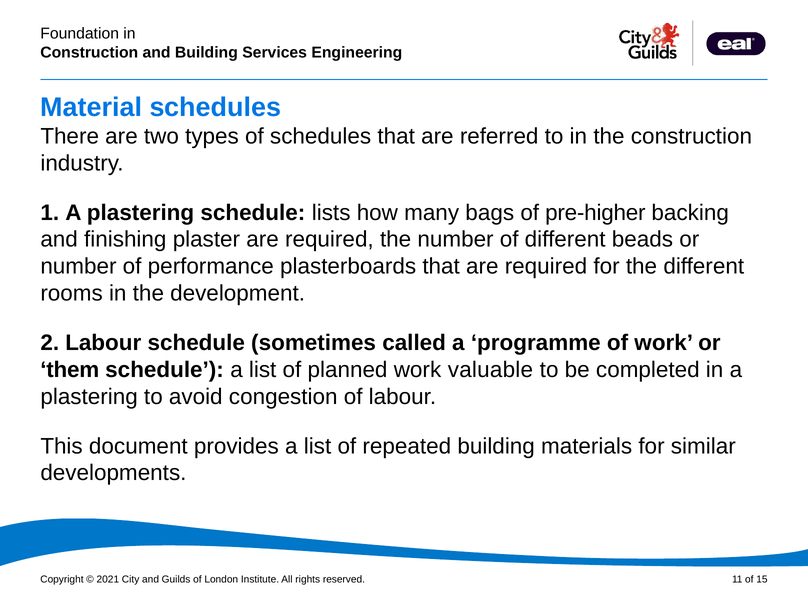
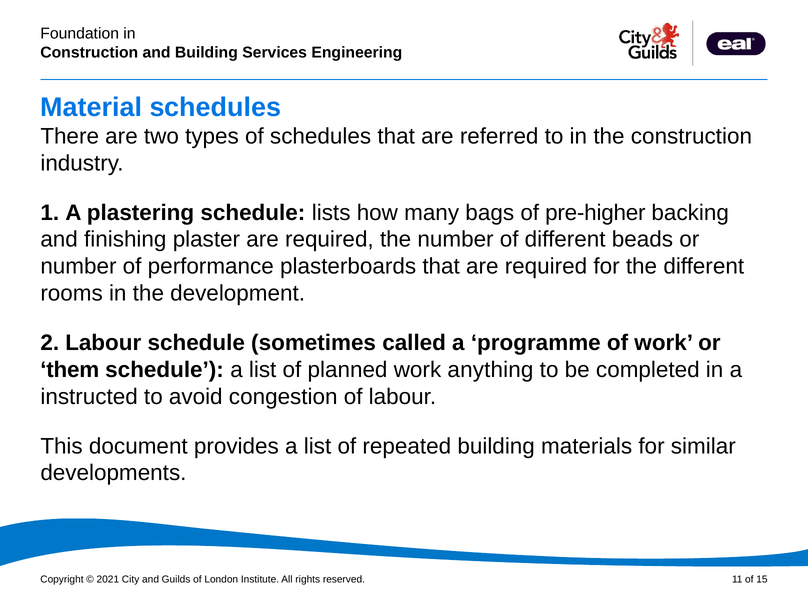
valuable: valuable -> anything
plastering at (89, 397): plastering -> instructed
